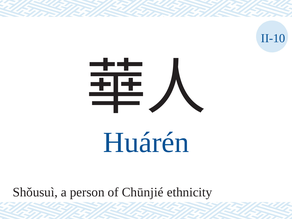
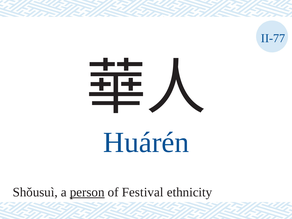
II-10: II-10 -> II-77
person underline: none -> present
Chūnjié: Chūnjié -> Festival
